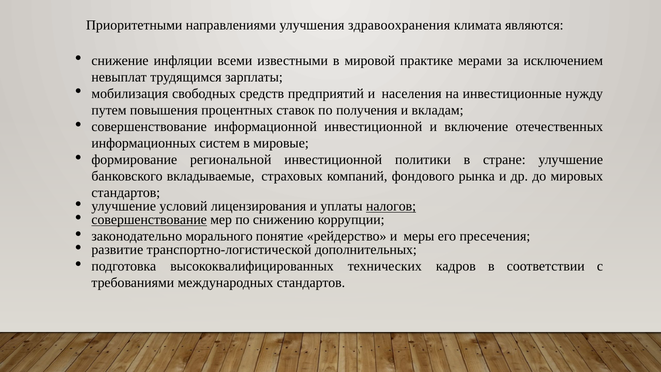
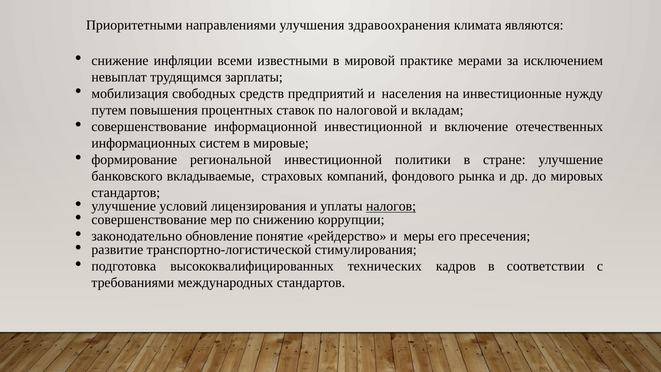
получения: получения -> налоговой
совершенствование at (149, 220) underline: present -> none
морального: морального -> обновление
дополнительных: дополнительных -> стимулирования
